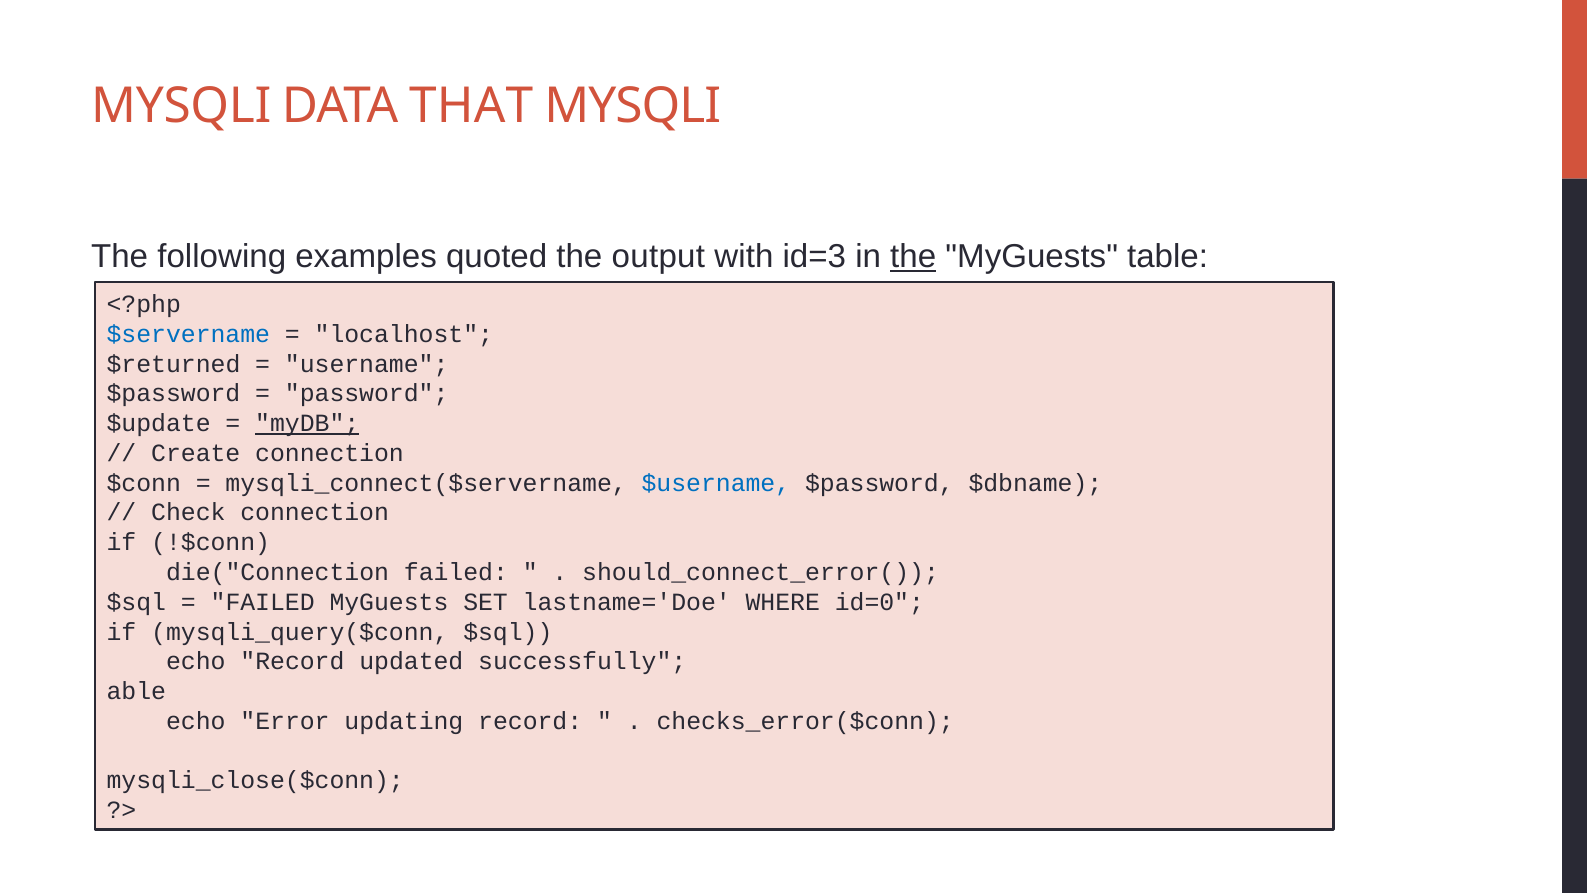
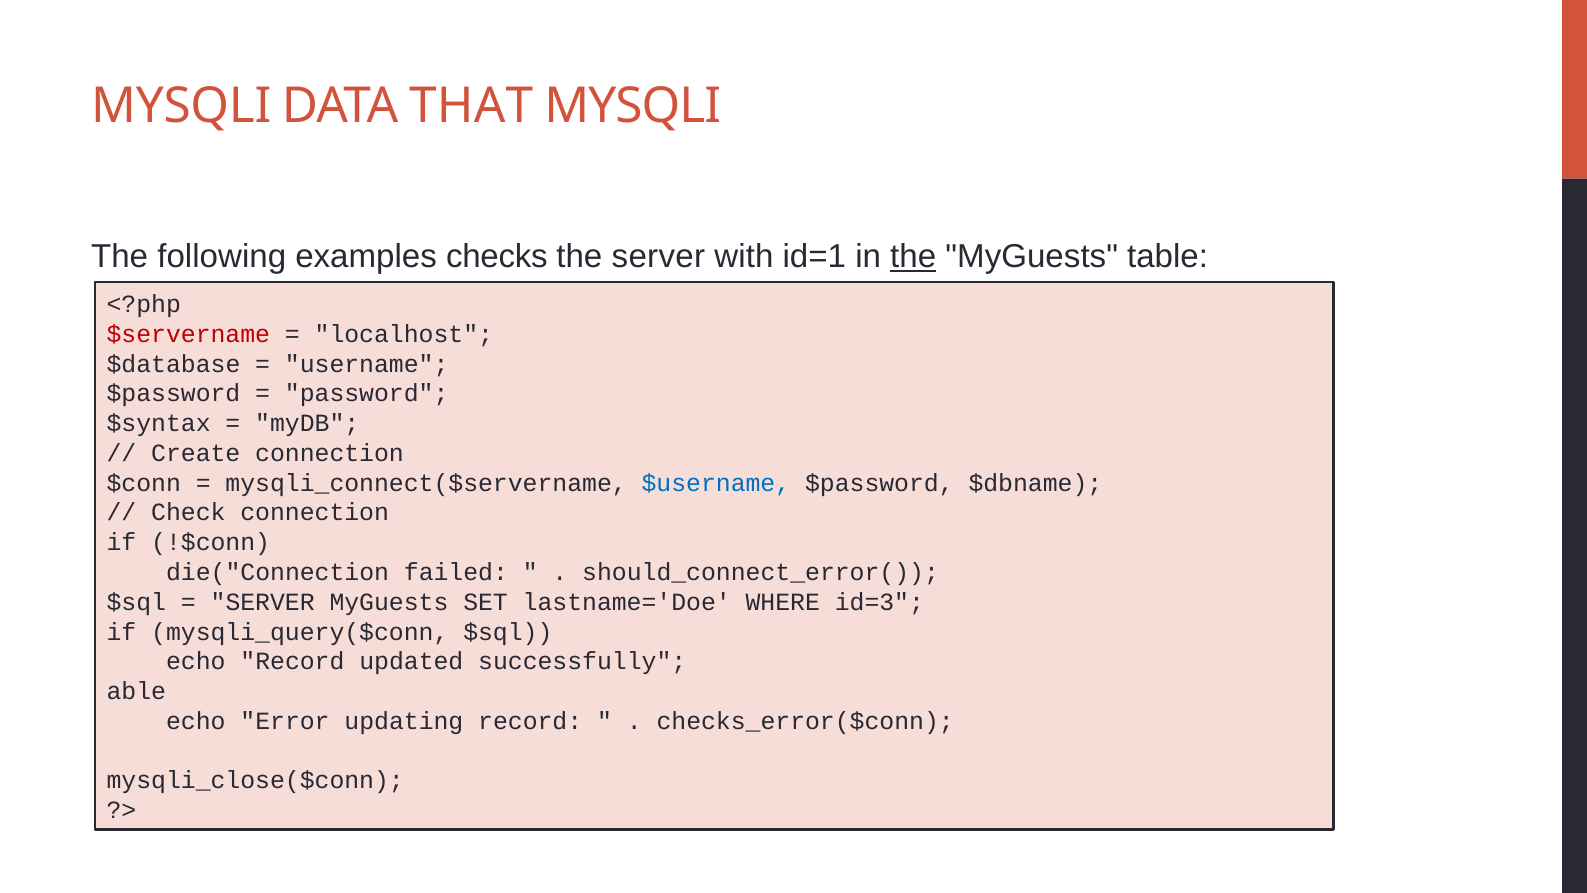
quoted: quoted -> checks
the output: output -> server
id=3: id=3 -> id=1
$servername colour: blue -> red
$returned: $returned -> $database
$update: $update -> $syntax
myDB underline: present -> none
FAILED at (263, 602): FAILED -> SERVER
id=0: id=0 -> id=3
